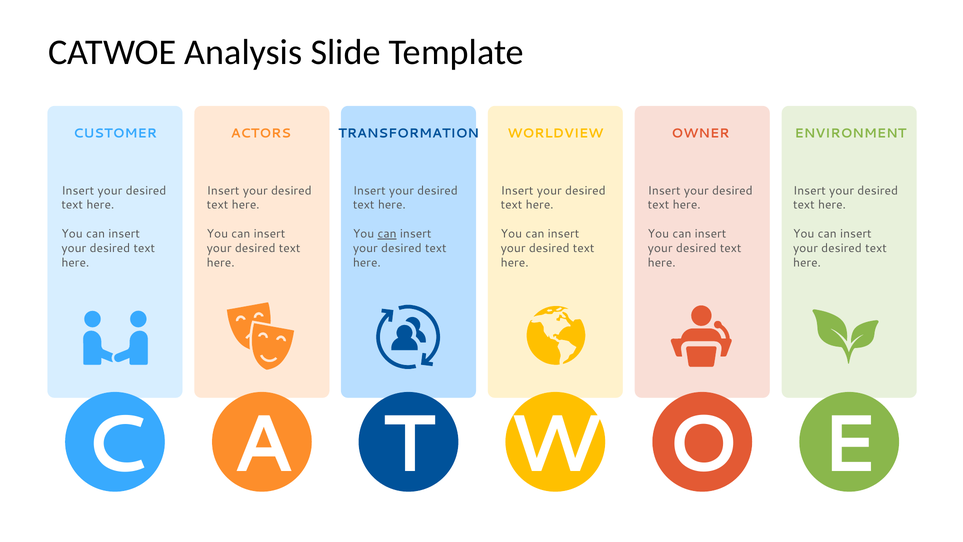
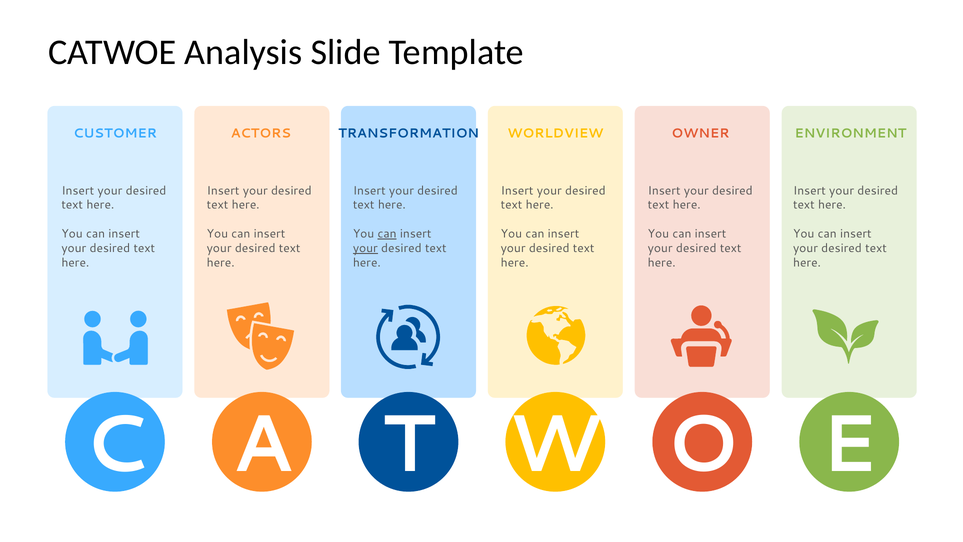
your at (365, 248) underline: none -> present
